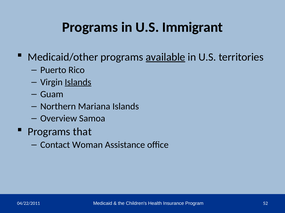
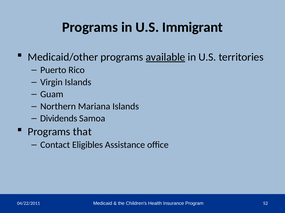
Islands at (78, 82) underline: present -> none
Overview: Overview -> Dividends
Woman: Woman -> Eligibles
